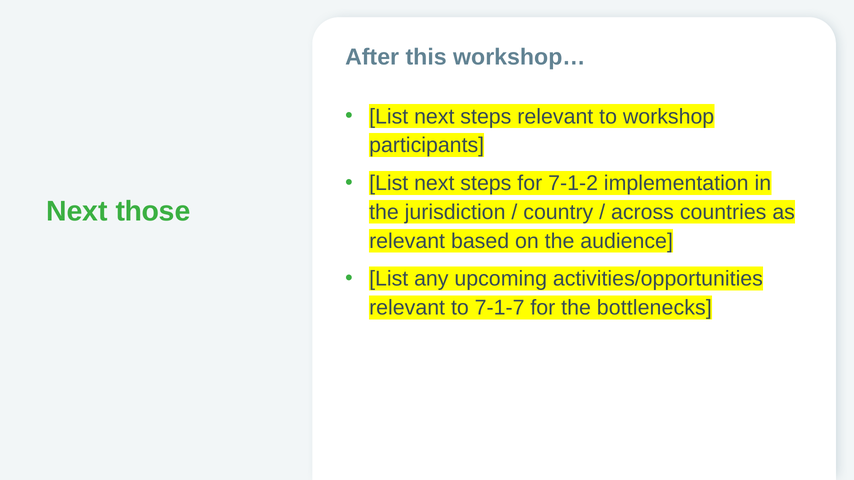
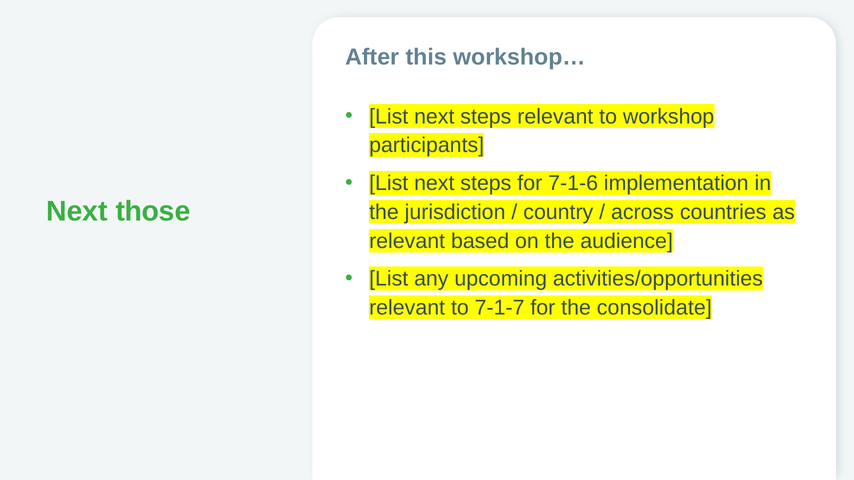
7-1-2: 7-1-2 -> 7-1-6
bottlenecks: bottlenecks -> consolidate
